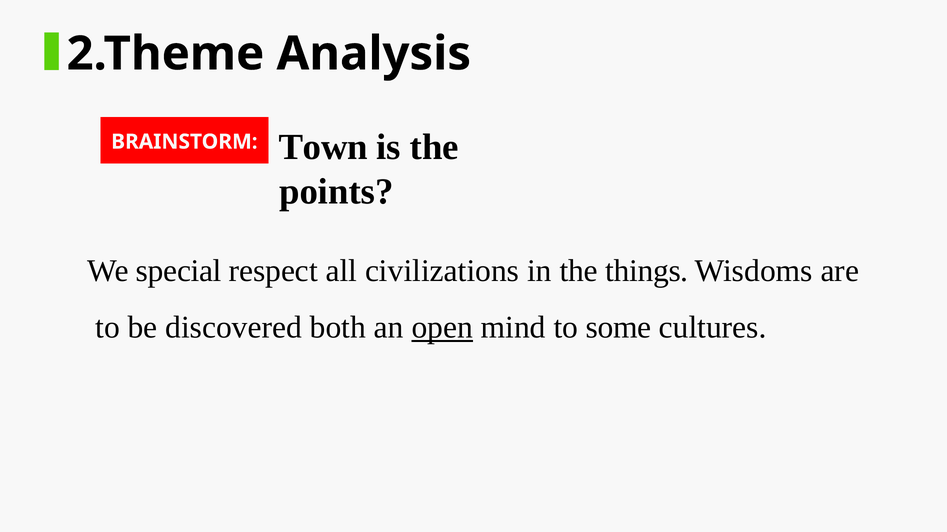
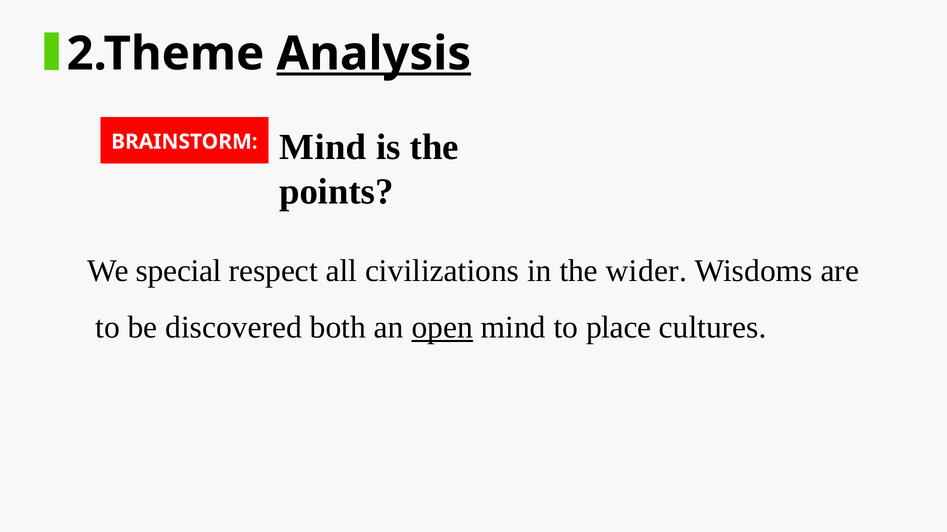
Analysis underline: none -> present
BRAINSTORM Town: Town -> Mind
things: things -> wider
some: some -> place
